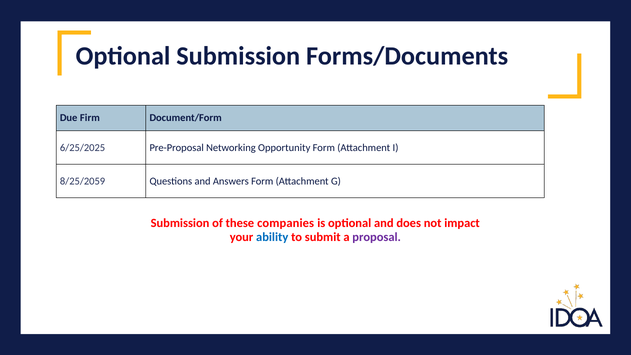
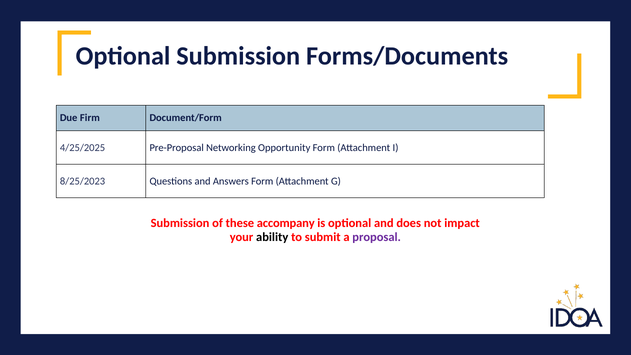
6/25/2025: 6/25/2025 -> 4/25/2025
8/25/2059: 8/25/2059 -> 8/25/2023
companies: companies -> accompany
ability colour: blue -> black
